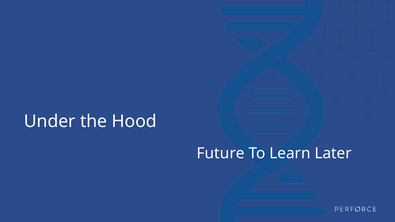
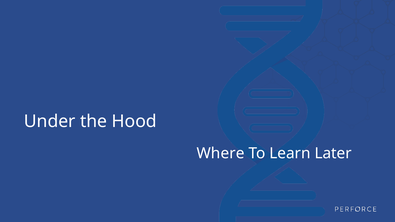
Future: Future -> Where
